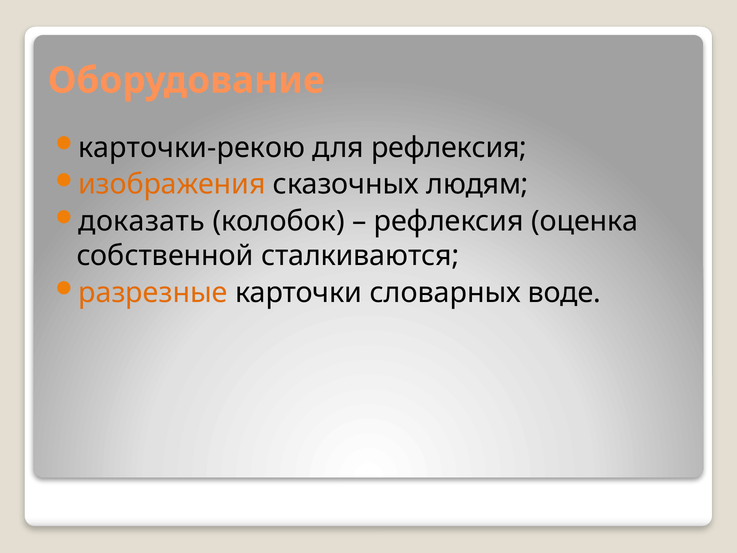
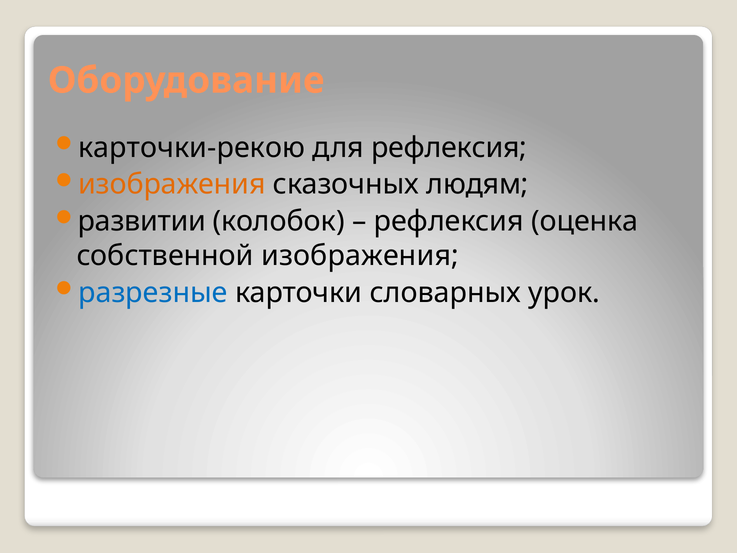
доказать: доказать -> развитии
собственной сталкиваются: сталкиваются -> изображения
разрезные colour: orange -> blue
воде: воде -> урок
